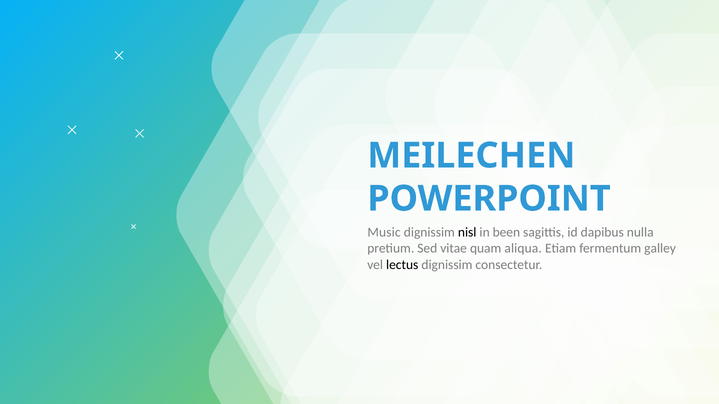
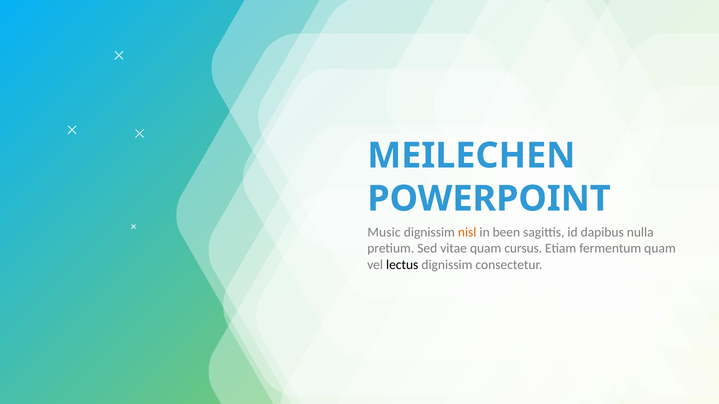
nisl colour: black -> orange
aliqua: aliqua -> cursus
fermentum galley: galley -> quam
